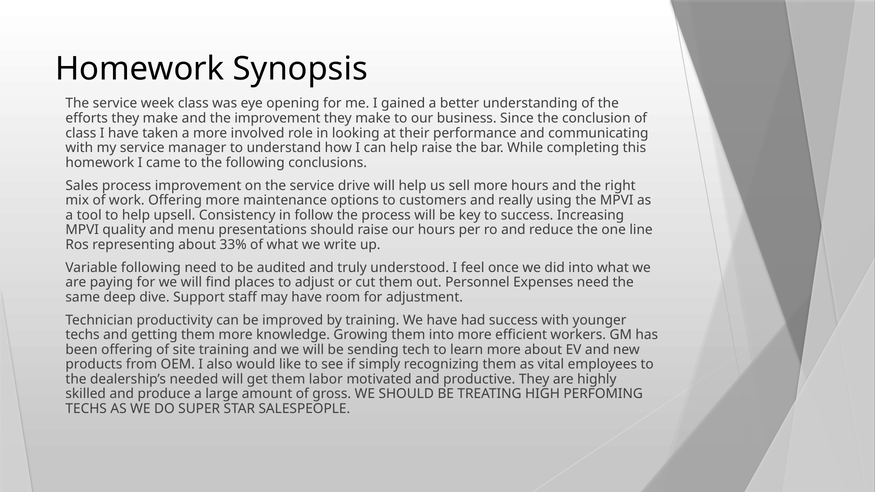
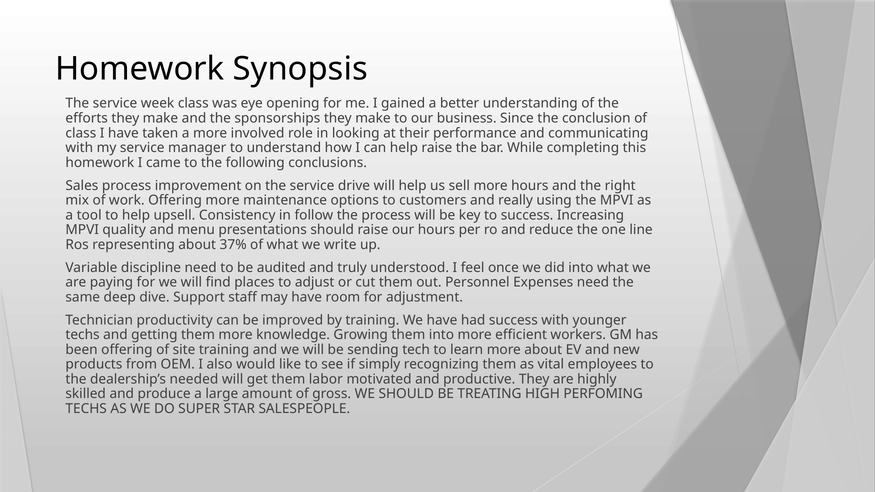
the improvement: improvement -> sponsorships
33%: 33% -> 37%
Variable following: following -> discipline
